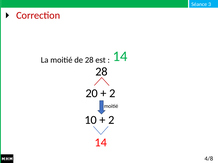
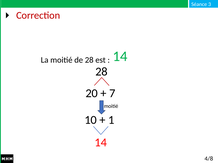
2 at (112, 94): 2 -> 7
2 at (111, 120): 2 -> 1
